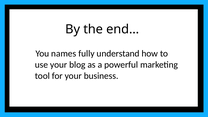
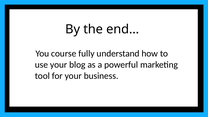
names: names -> course
